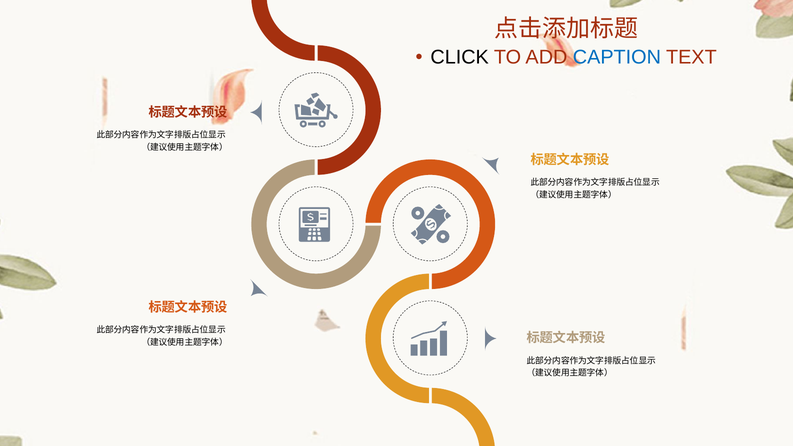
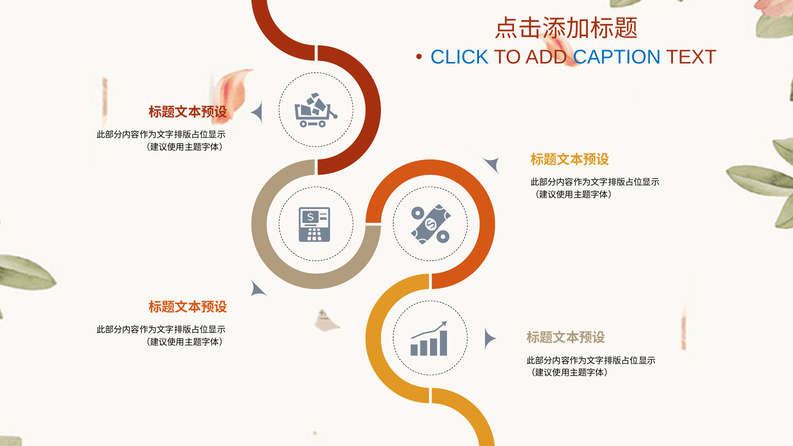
CLICK colour: black -> blue
